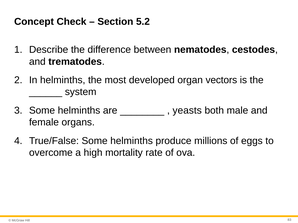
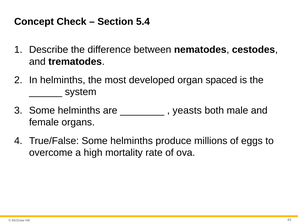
5.2: 5.2 -> 5.4
vectors: vectors -> spaced
